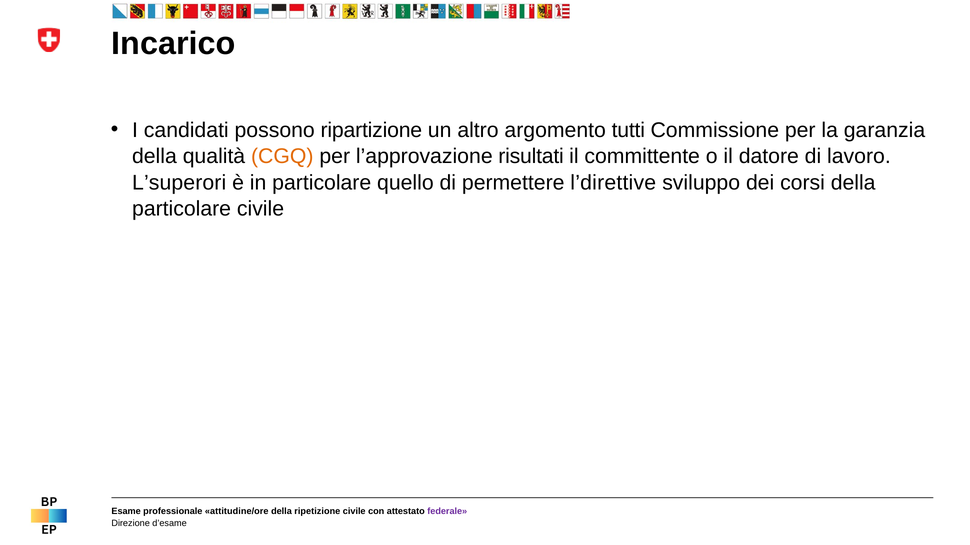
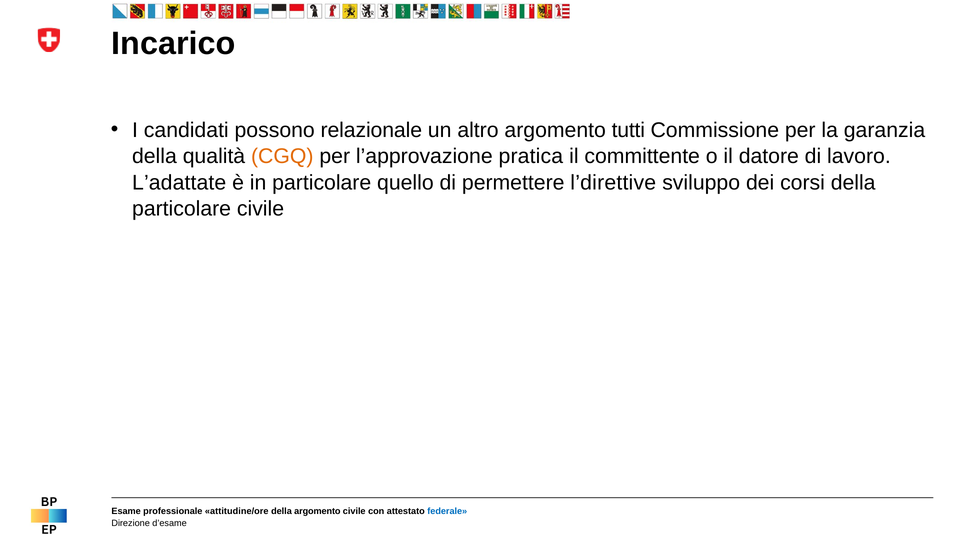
ripartizione: ripartizione -> relazionale
risultati: risultati -> pratica
L’superori: L’superori -> L’adattate
della ripetizione: ripetizione -> argomento
federale colour: purple -> blue
